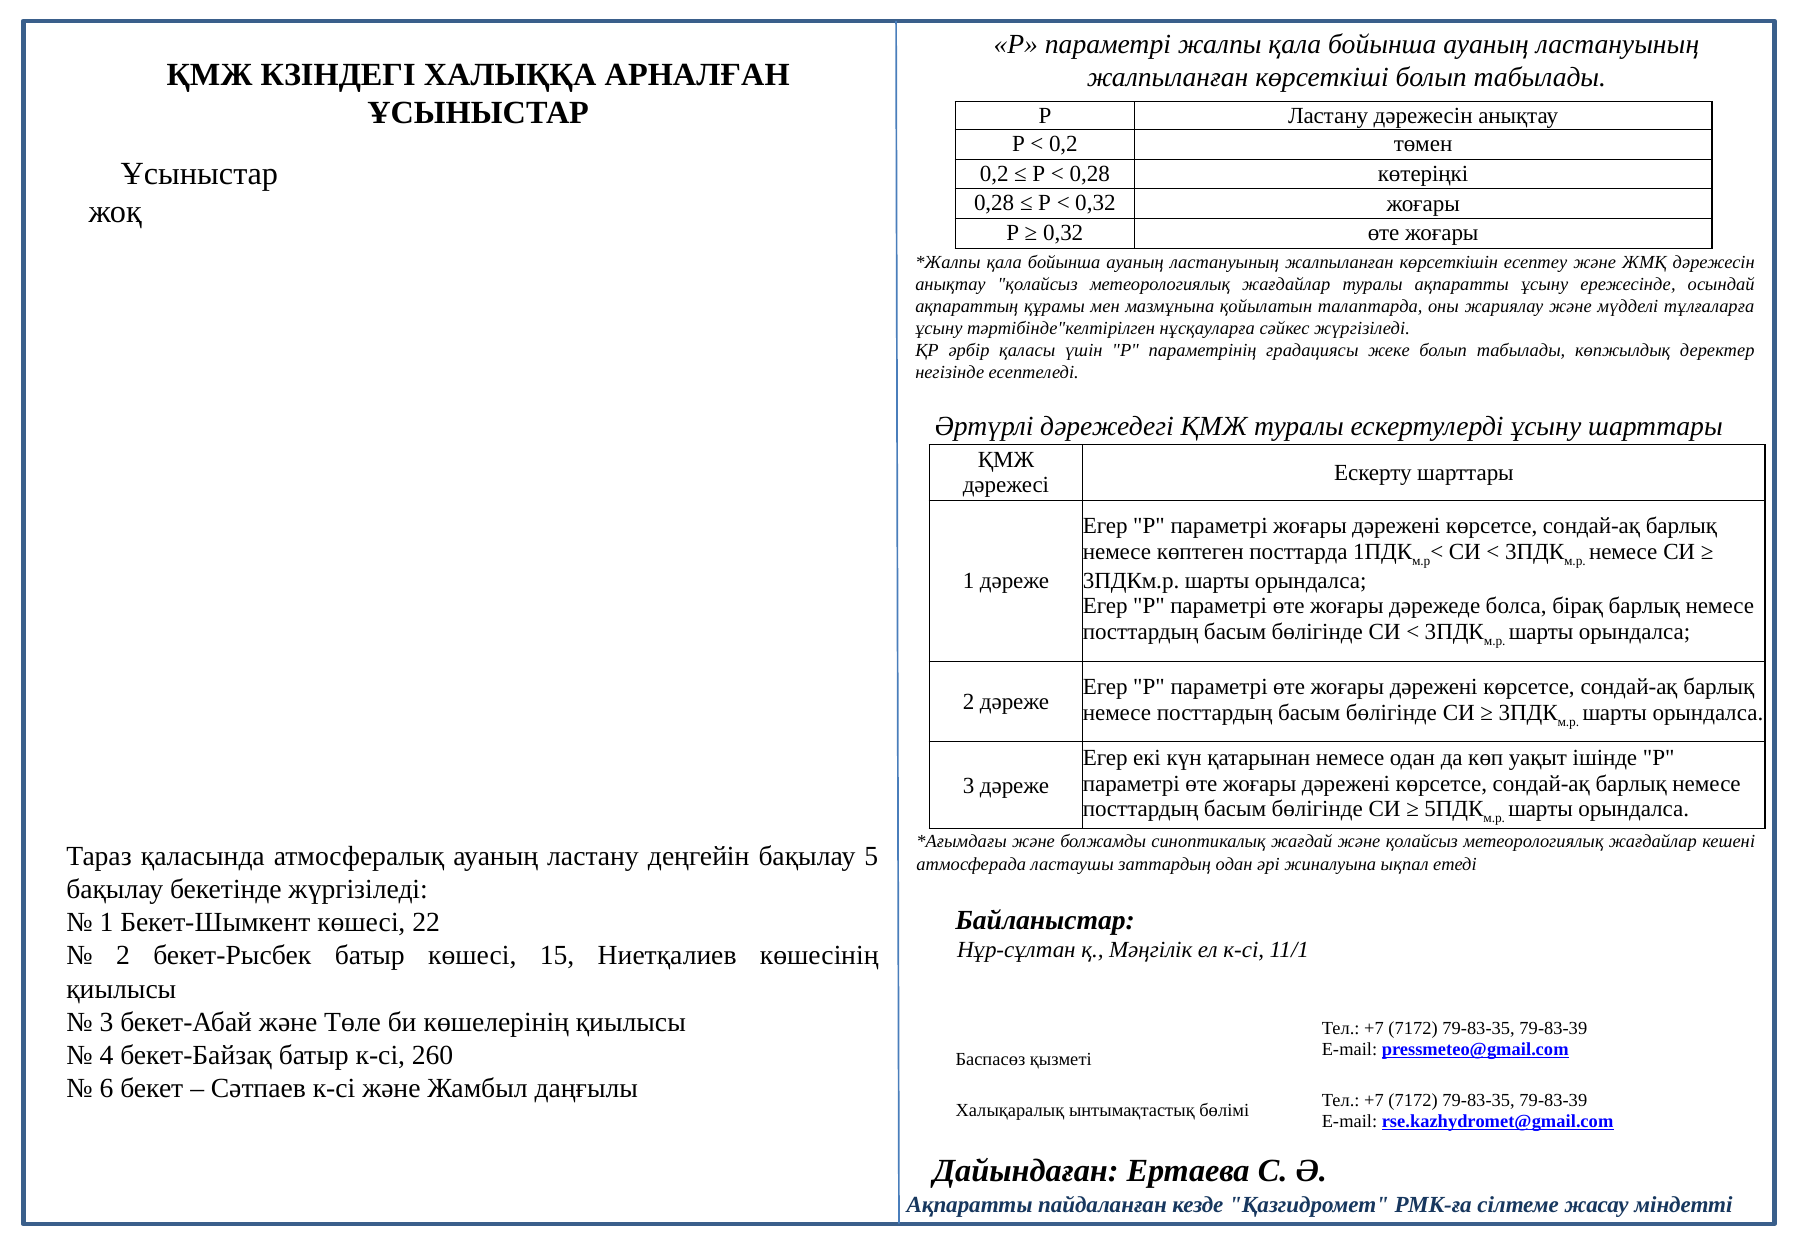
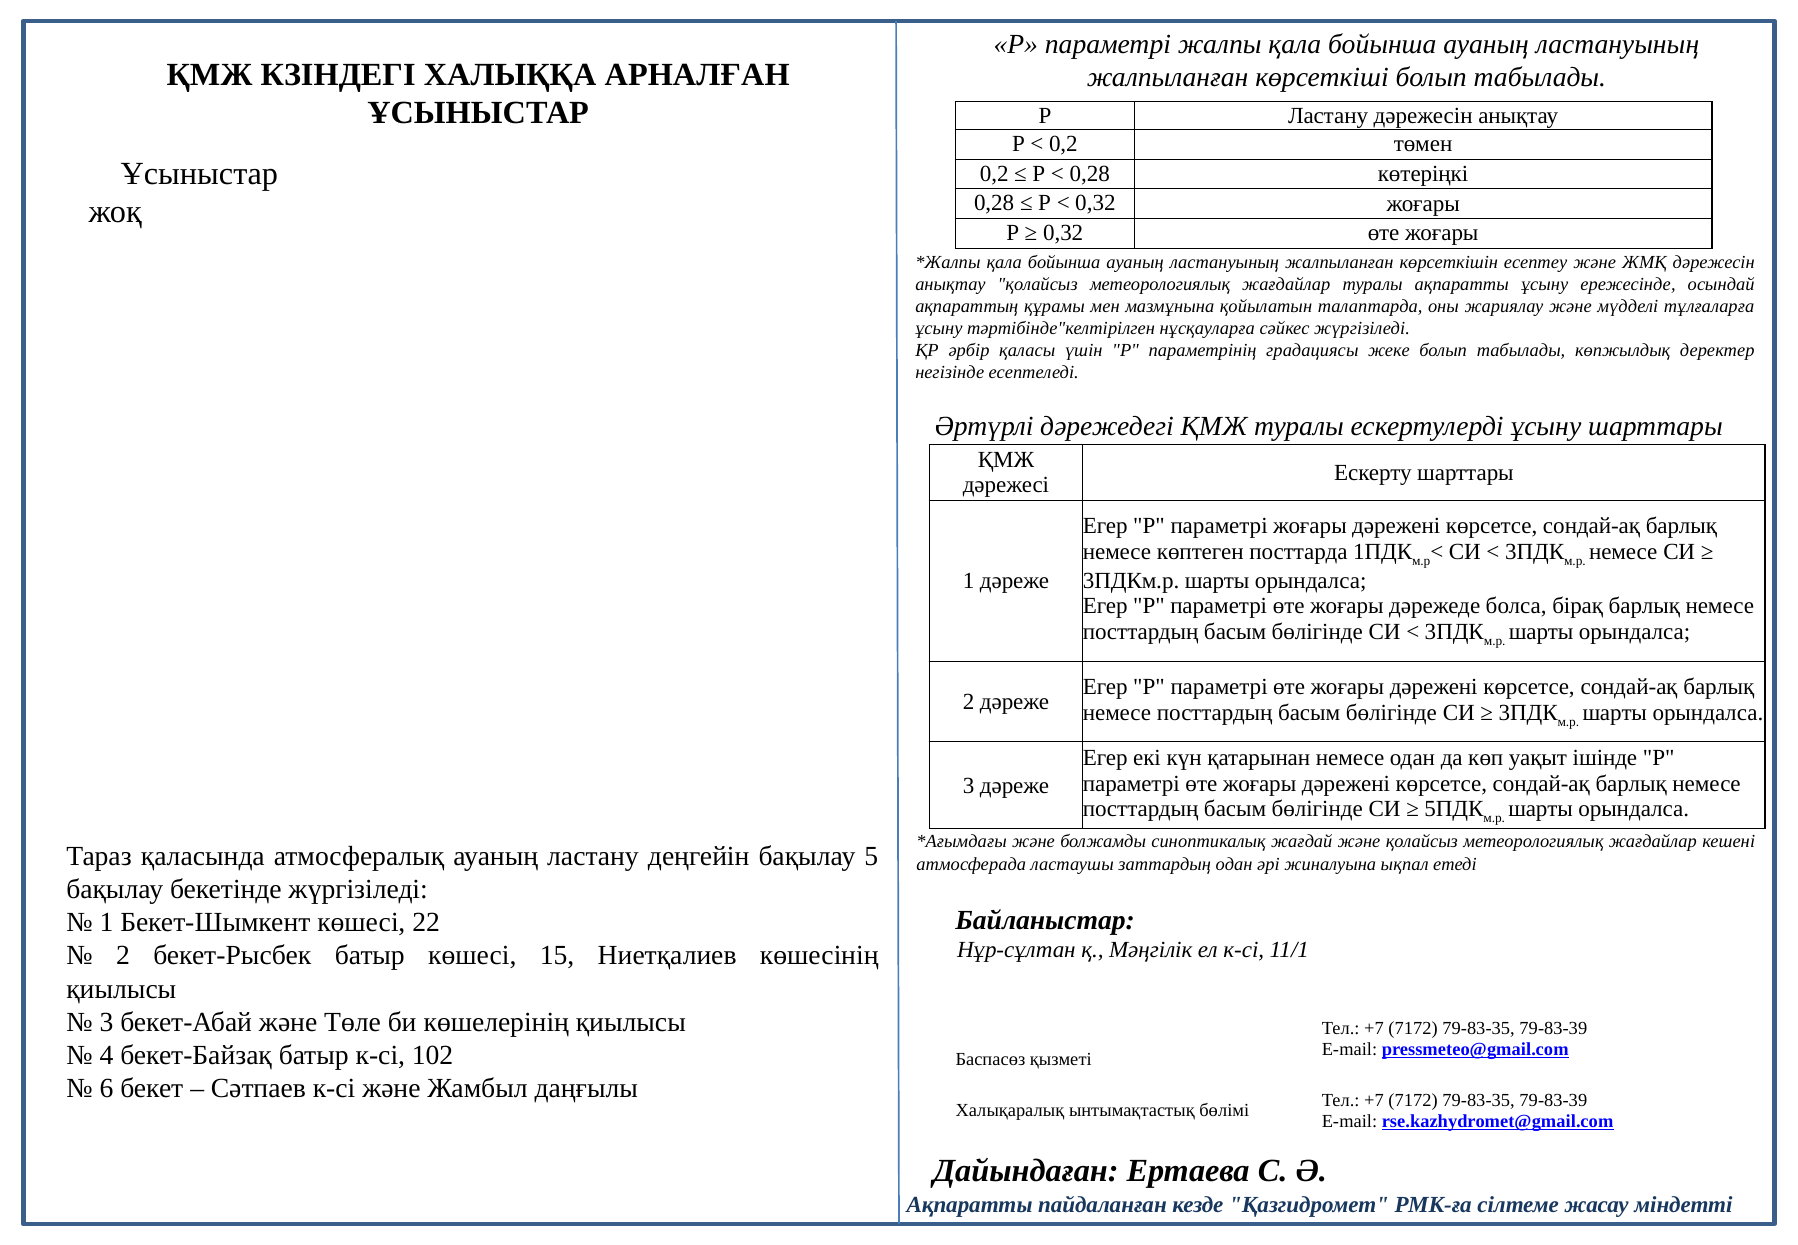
260: 260 -> 102
